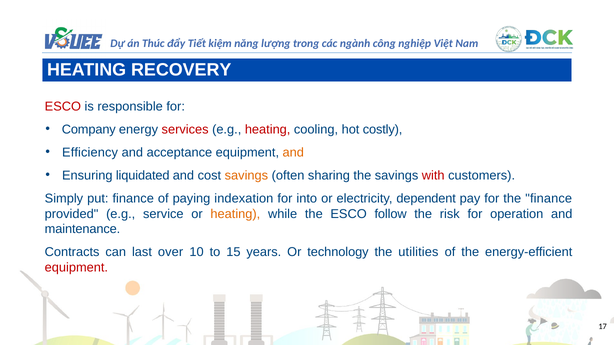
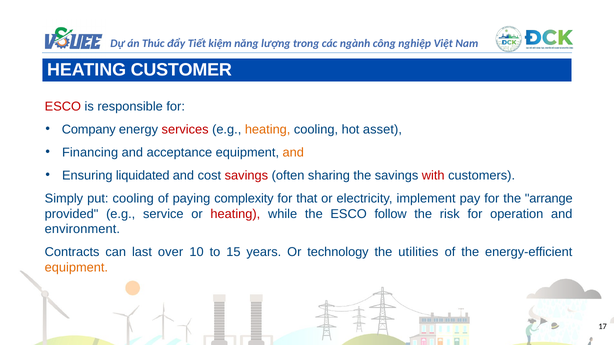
RECOVERY: RECOVERY -> CUSTOMER
heating at (268, 130) colour: red -> orange
costly: costly -> asset
Efficiency: Efficiency -> Financing
savings at (246, 176) colour: orange -> red
put finance: finance -> cooling
indexation: indexation -> complexity
into: into -> that
dependent: dependent -> implement
the finance: finance -> arrange
heating at (235, 214) colour: orange -> red
maintenance: maintenance -> environment
equipment at (76, 268) colour: red -> orange
